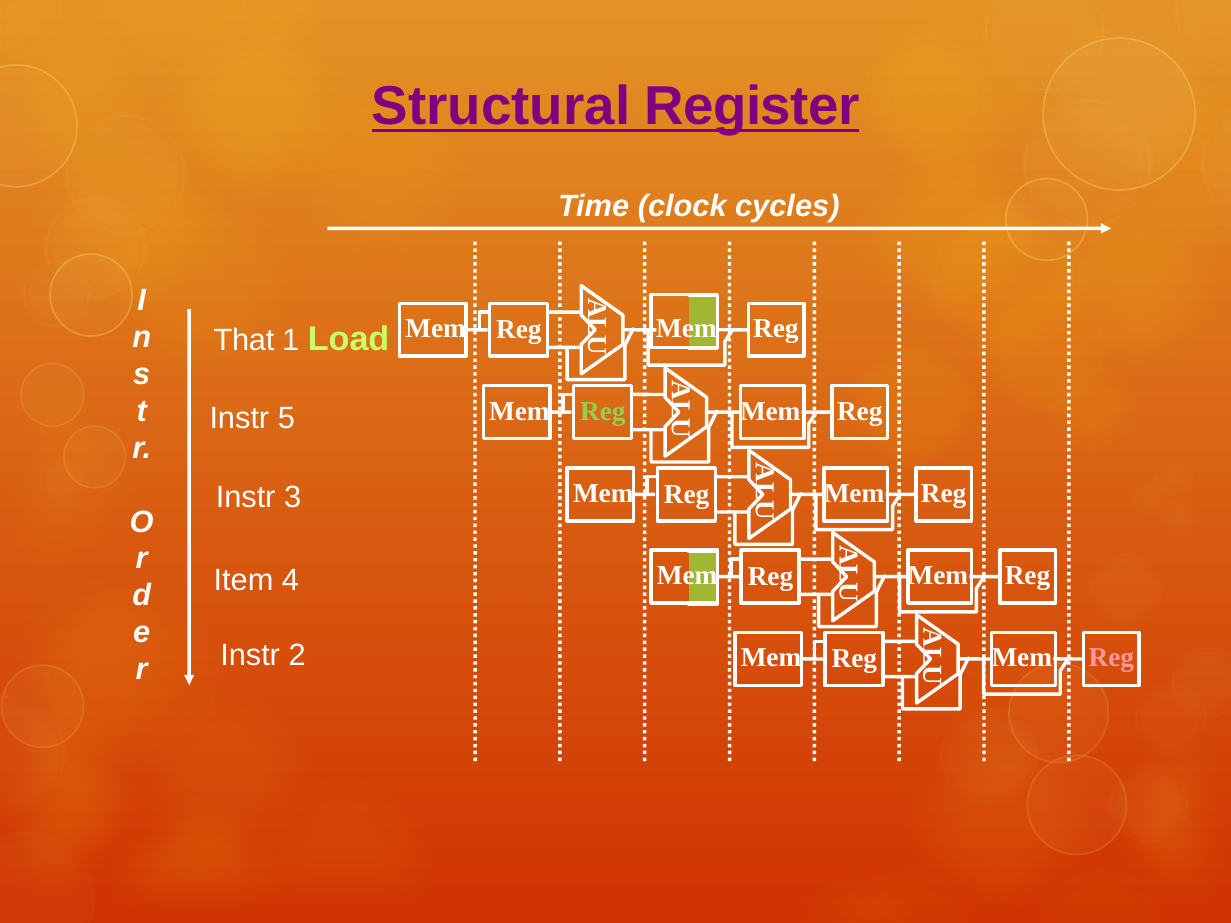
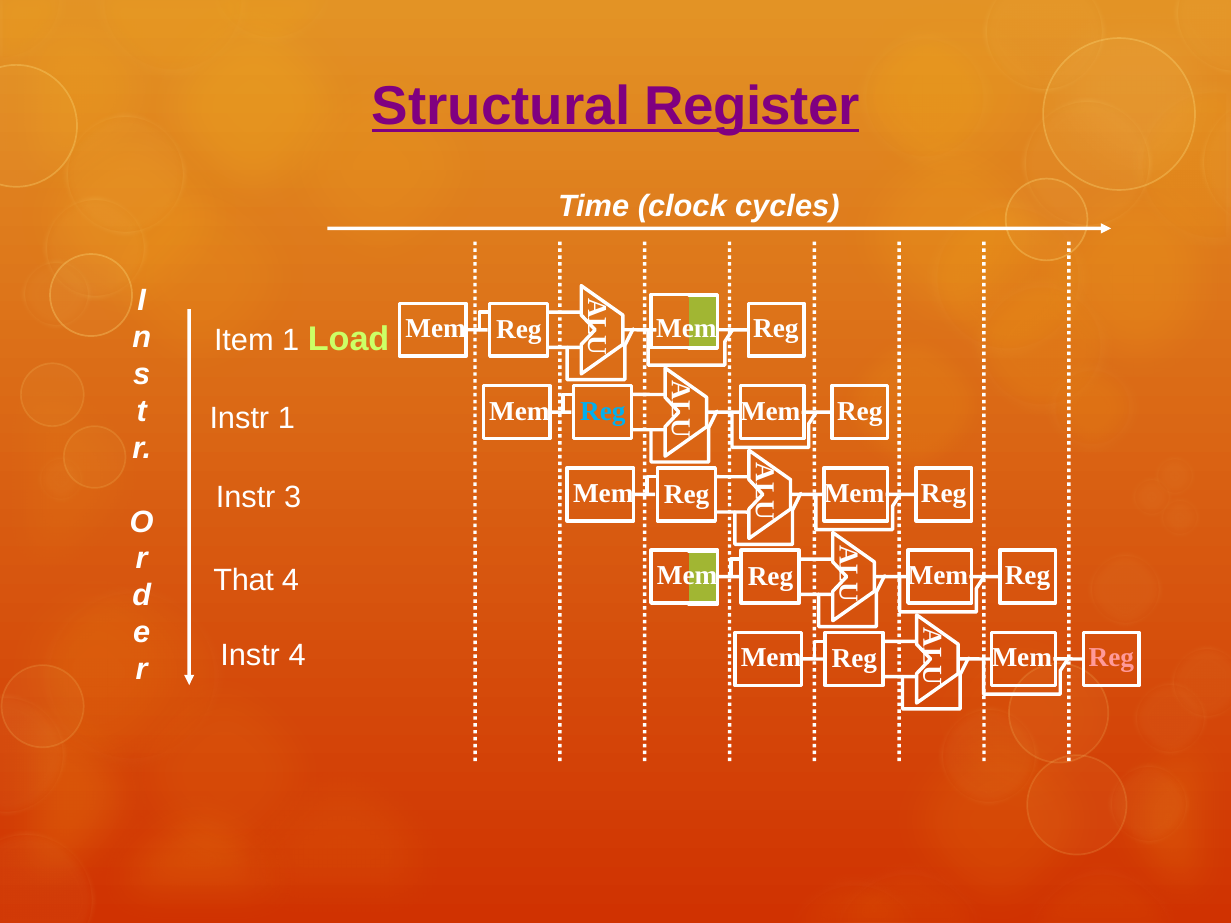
That: That -> Item
Reg at (603, 412) colour: light green -> light blue
Instr 5: 5 -> 1
Item: Item -> That
Instr 2: 2 -> 4
